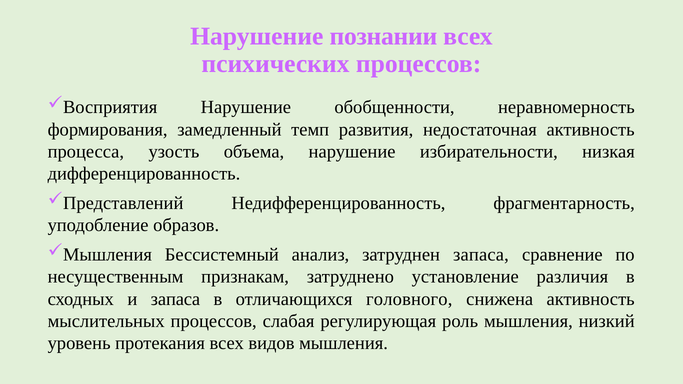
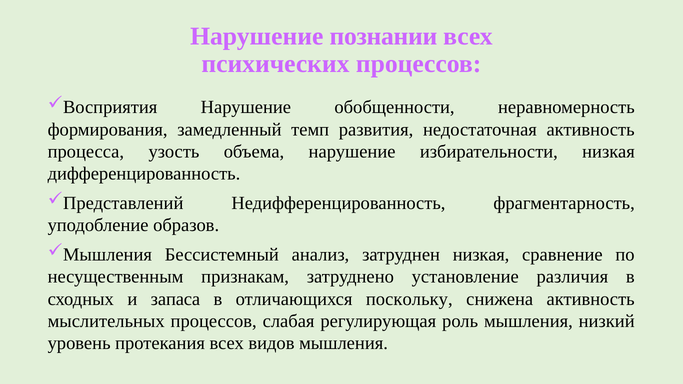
затруднен запаса: запаса -> низкая
головного: головного -> поскольку
